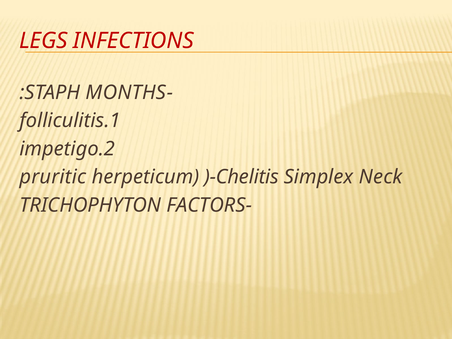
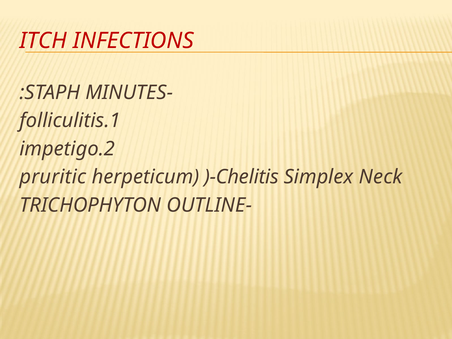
LEGS: LEGS -> ITCH
MONTHS: MONTHS -> MINUTES
FACTORS: FACTORS -> OUTLINE
